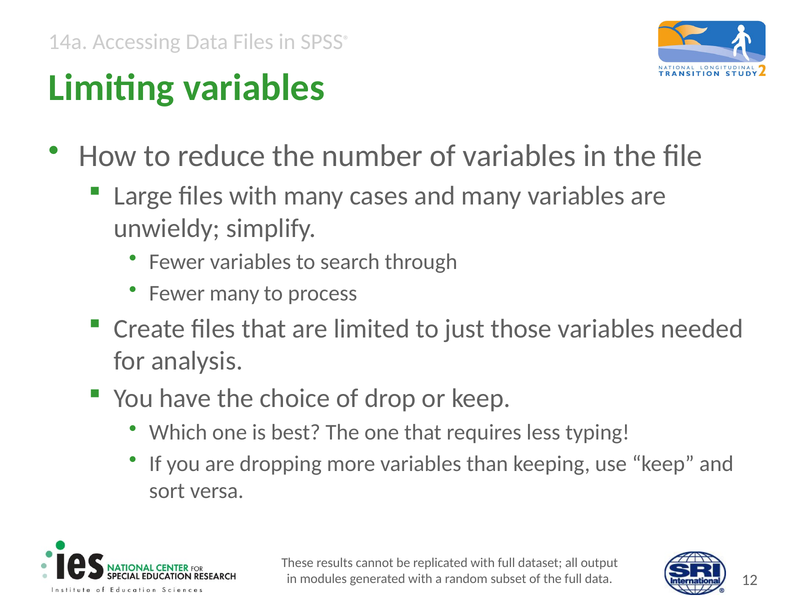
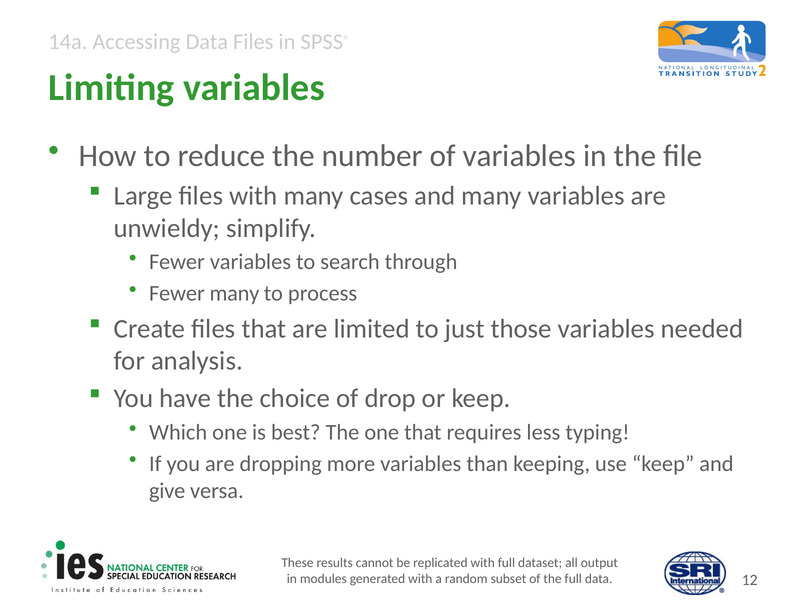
sort: sort -> give
